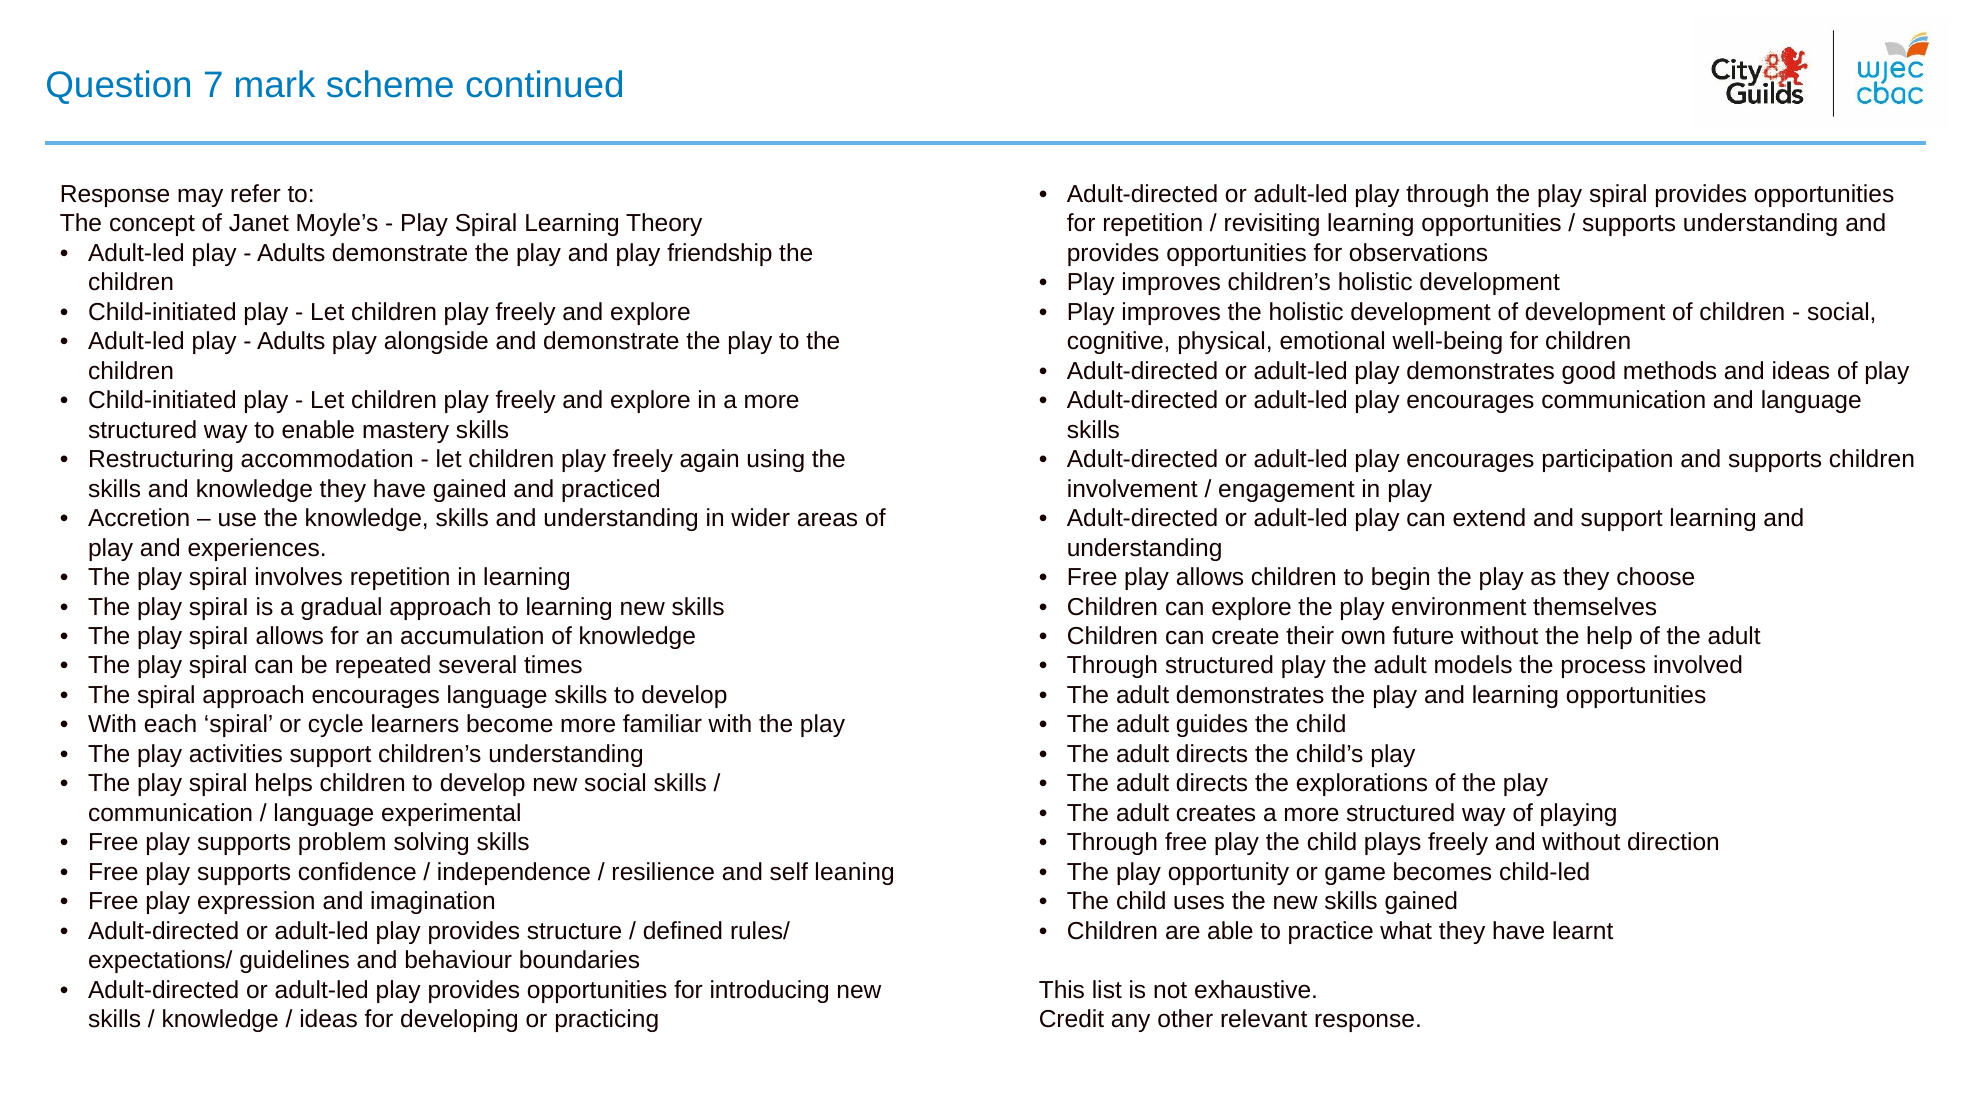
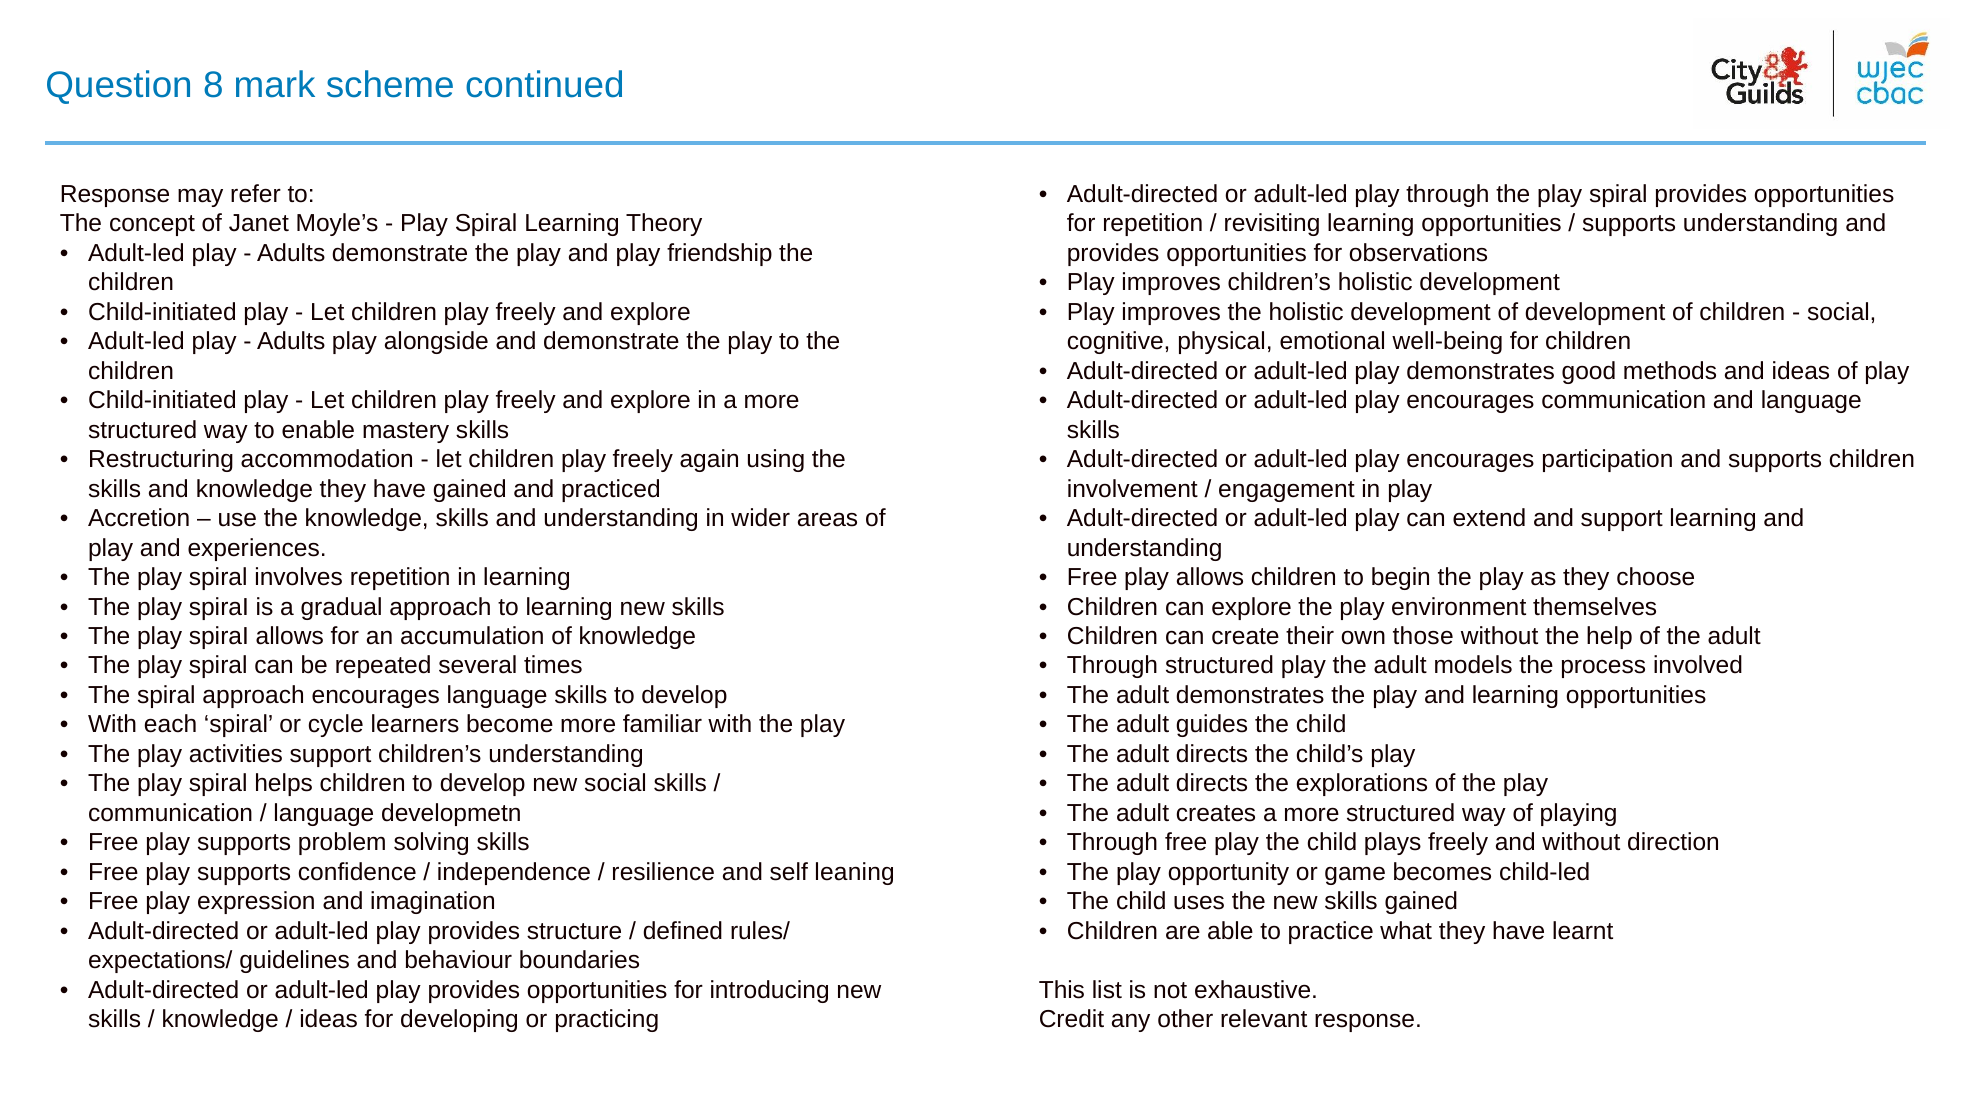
7: 7 -> 8
future: future -> those
experimental: experimental -> developmetn
